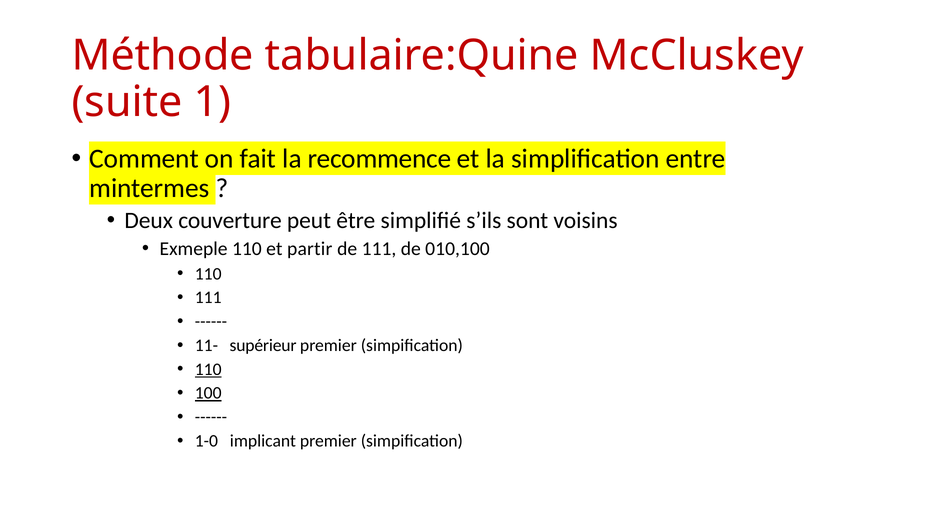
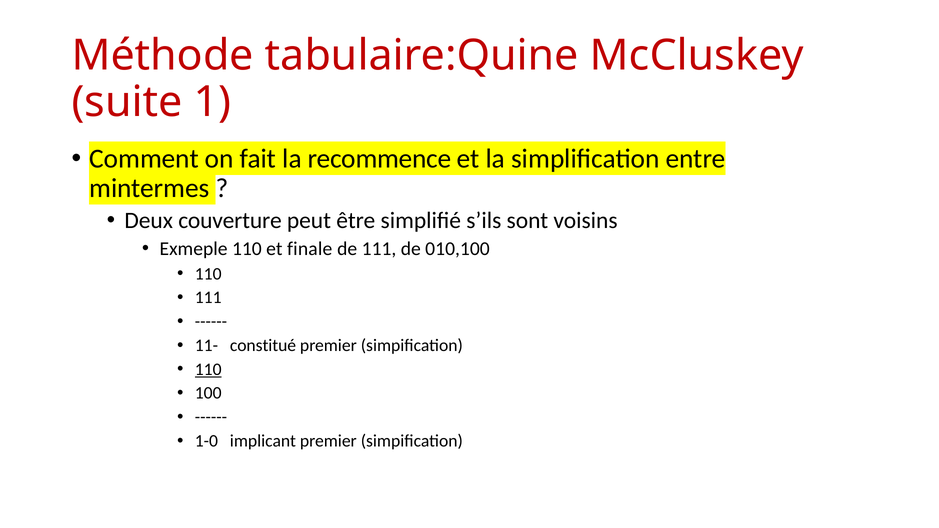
partir: partir -> finale
supérieur: supérieur -> constitué
100 underline: present -> none
